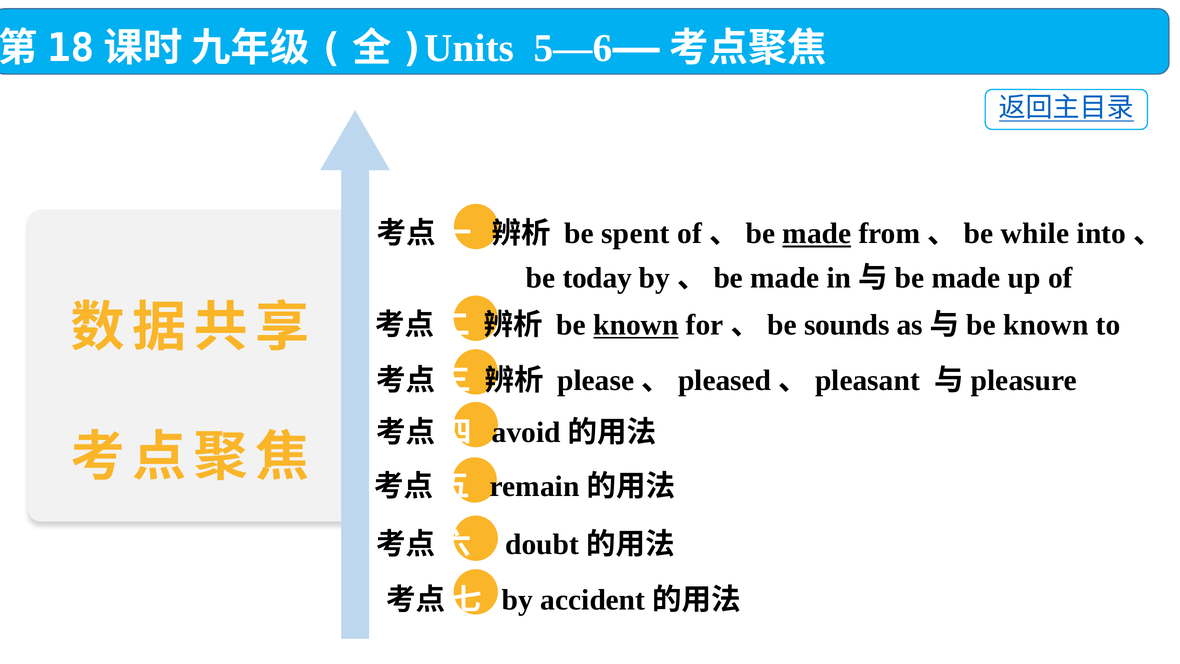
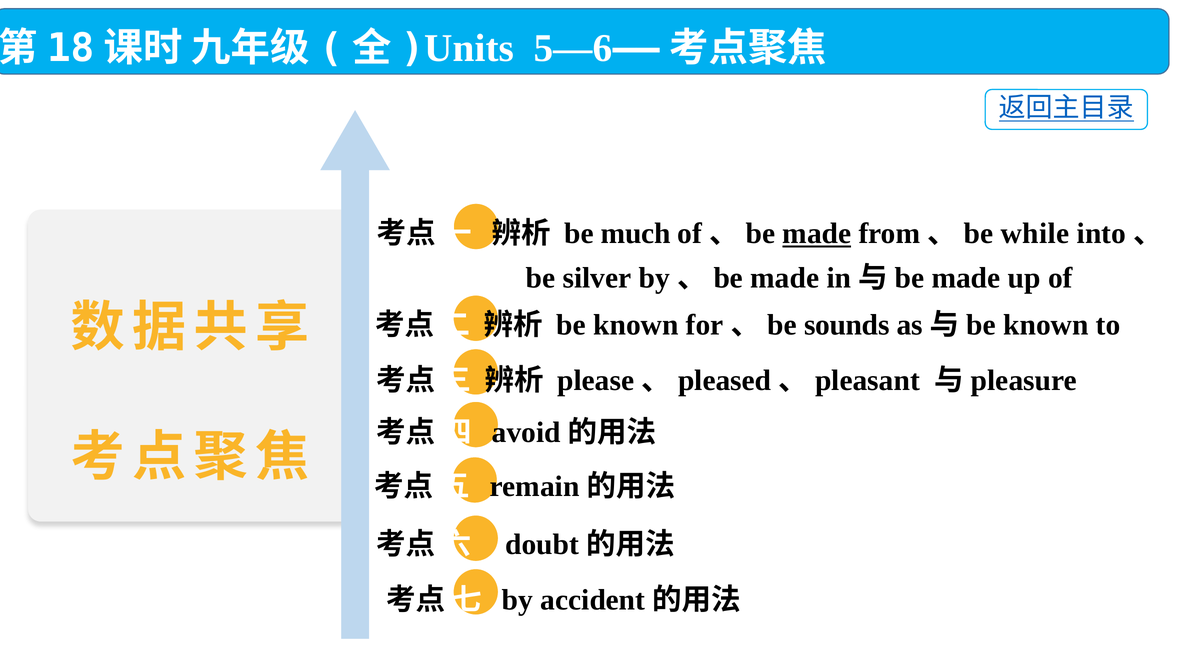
spent: spent -> much
today: today -> silver
known at (636, 325) underline: present -> none
